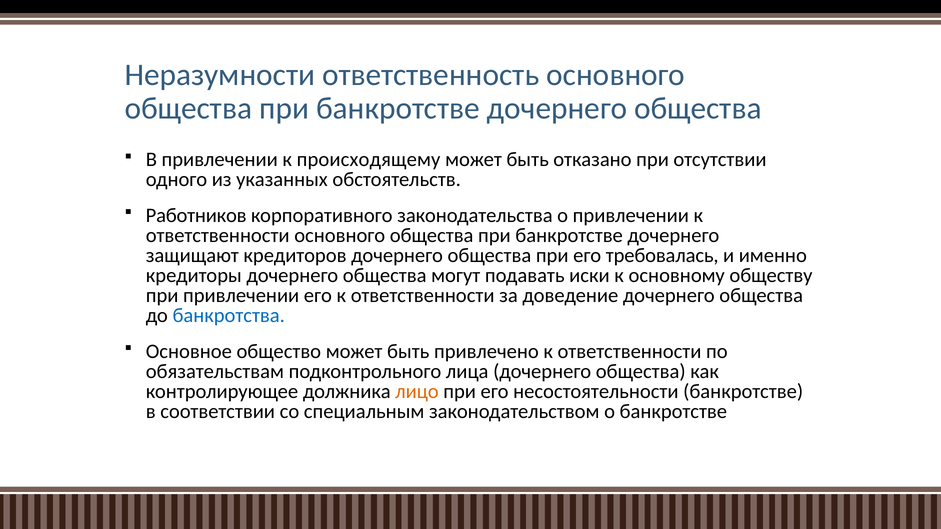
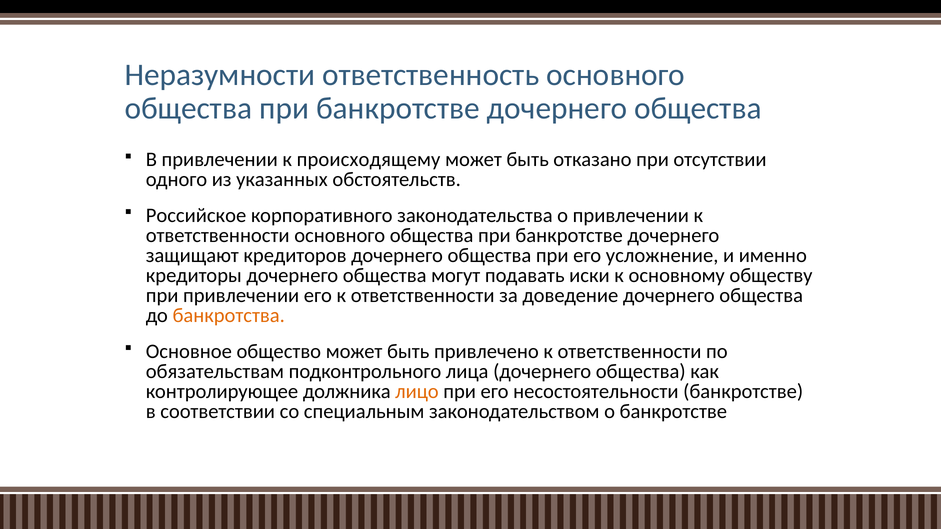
Работников: Работников -> Российское
требовалась: требовалась -> усложнение
банкротства colour: blue -> orange
